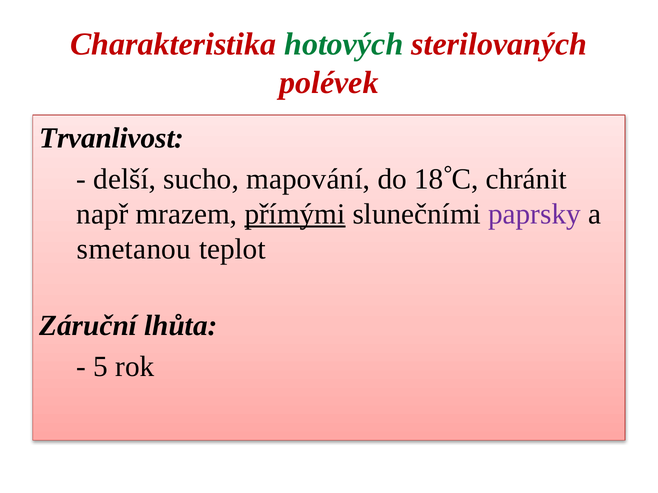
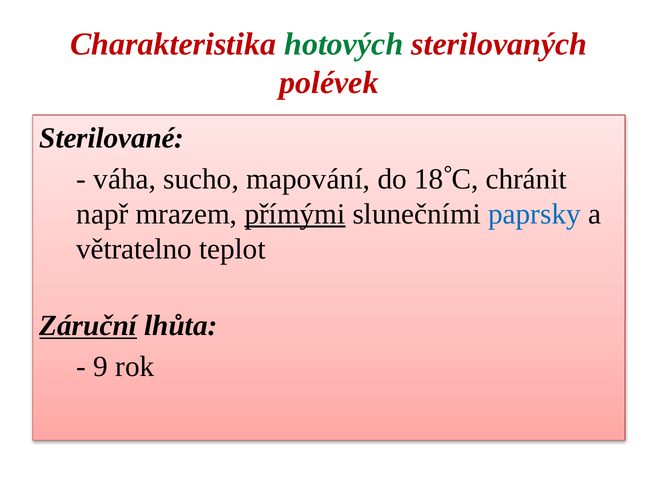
Trvanlivost: Trvanlivost -> Sterilované
delší: delší -> váha
paprsky colour: purple -> blue
smetanou: smetanou -> větratelno
Záruční underline: none -> present
5: 5 -> 9
